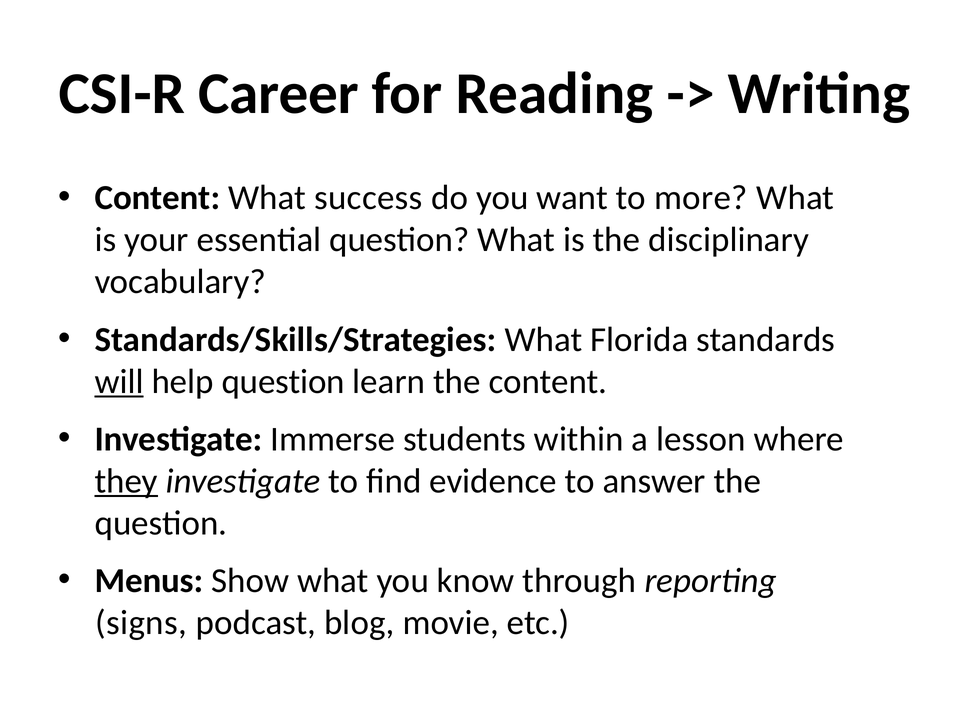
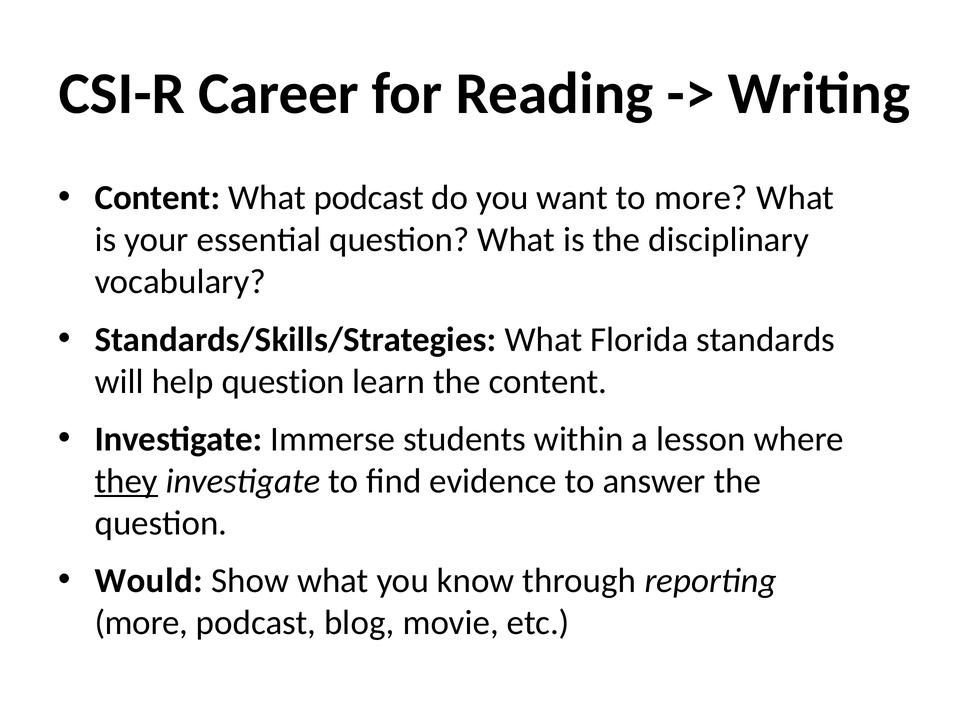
What success: success -> podcast
will underline: present -> none
Menus: Menus -> Would
signs at (141, 623): signs -> more
